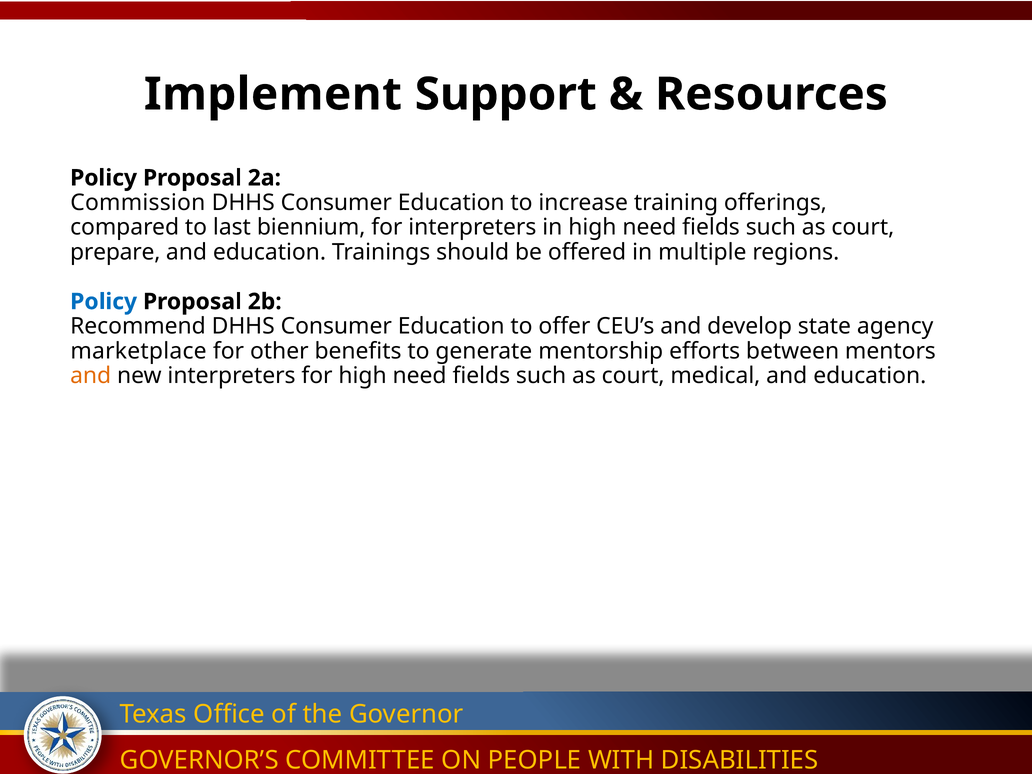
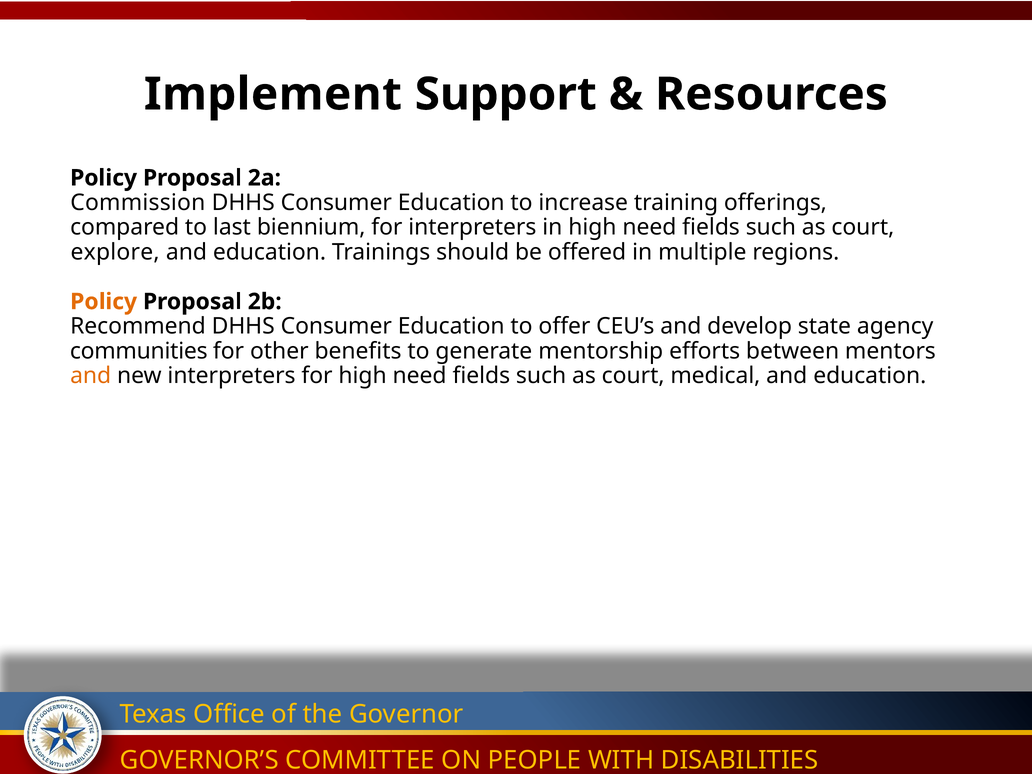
prepare: prepare -> explore
Policy at (104, 302) colour: blue -> orange
marketplace: marketplace -> communities
